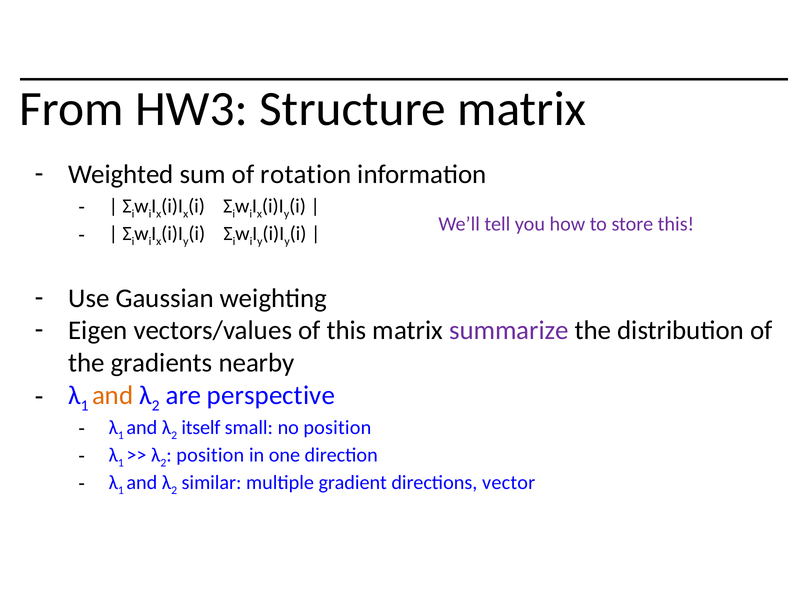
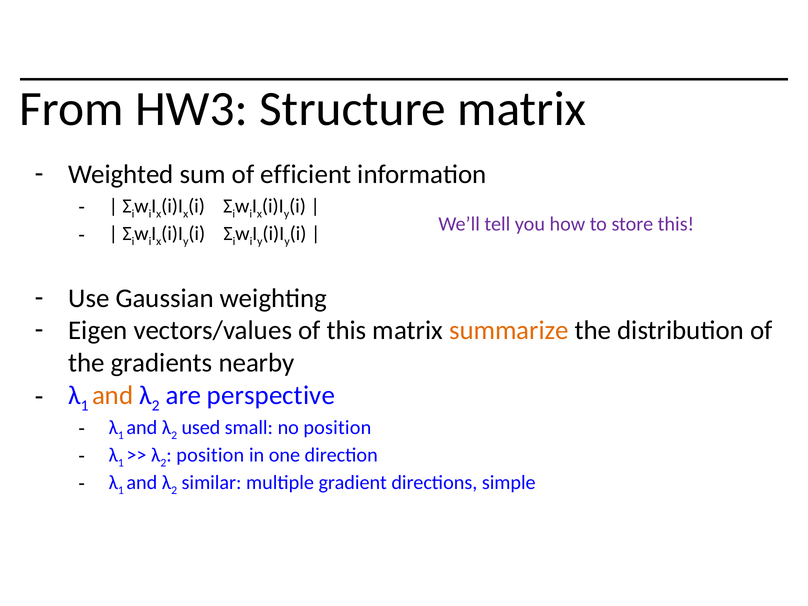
rotation: rotation -> efficient
summarize colour: purple -> orange
itself: itself -> used
vector: vector -> simple
